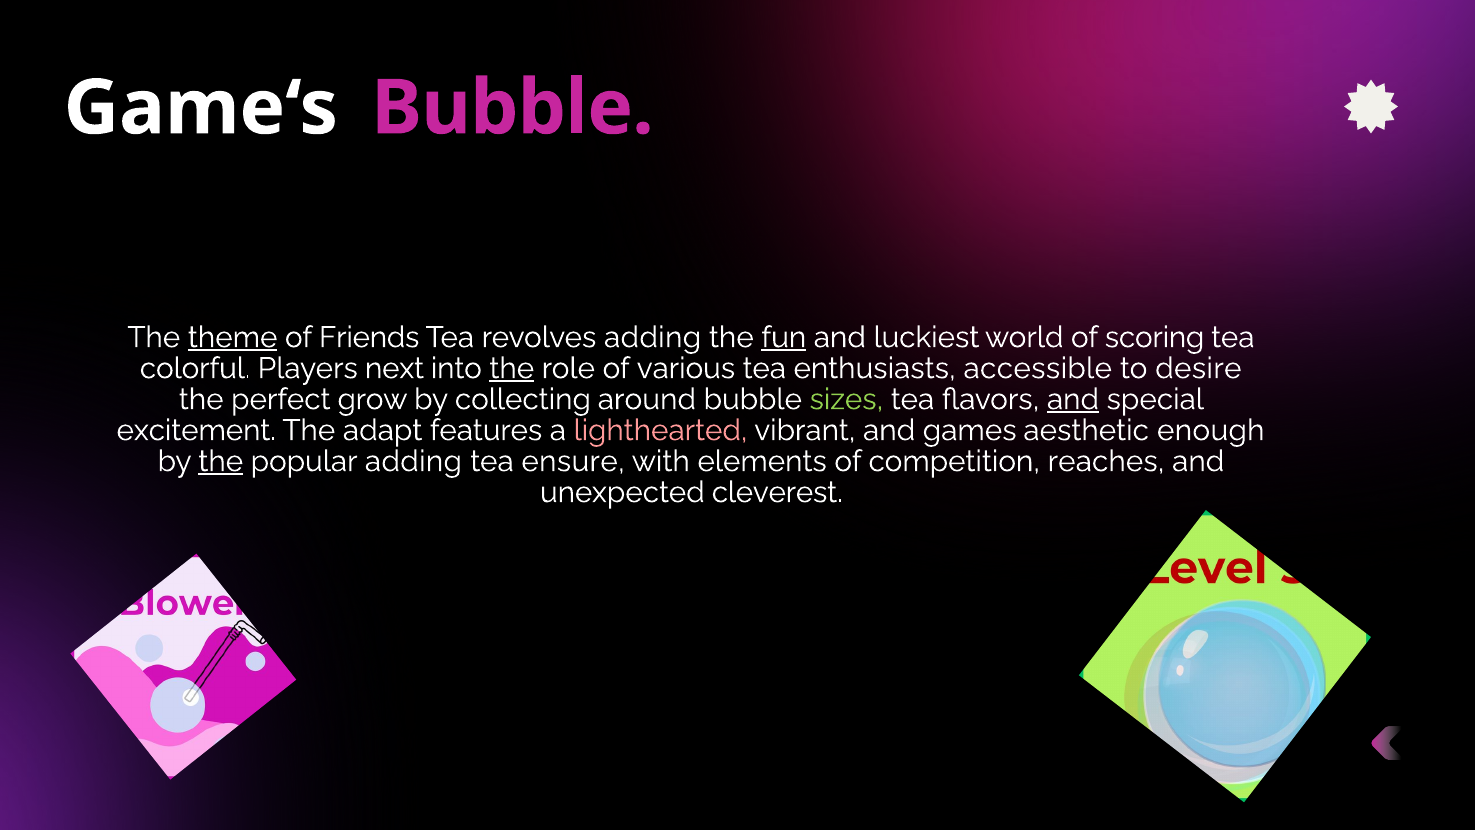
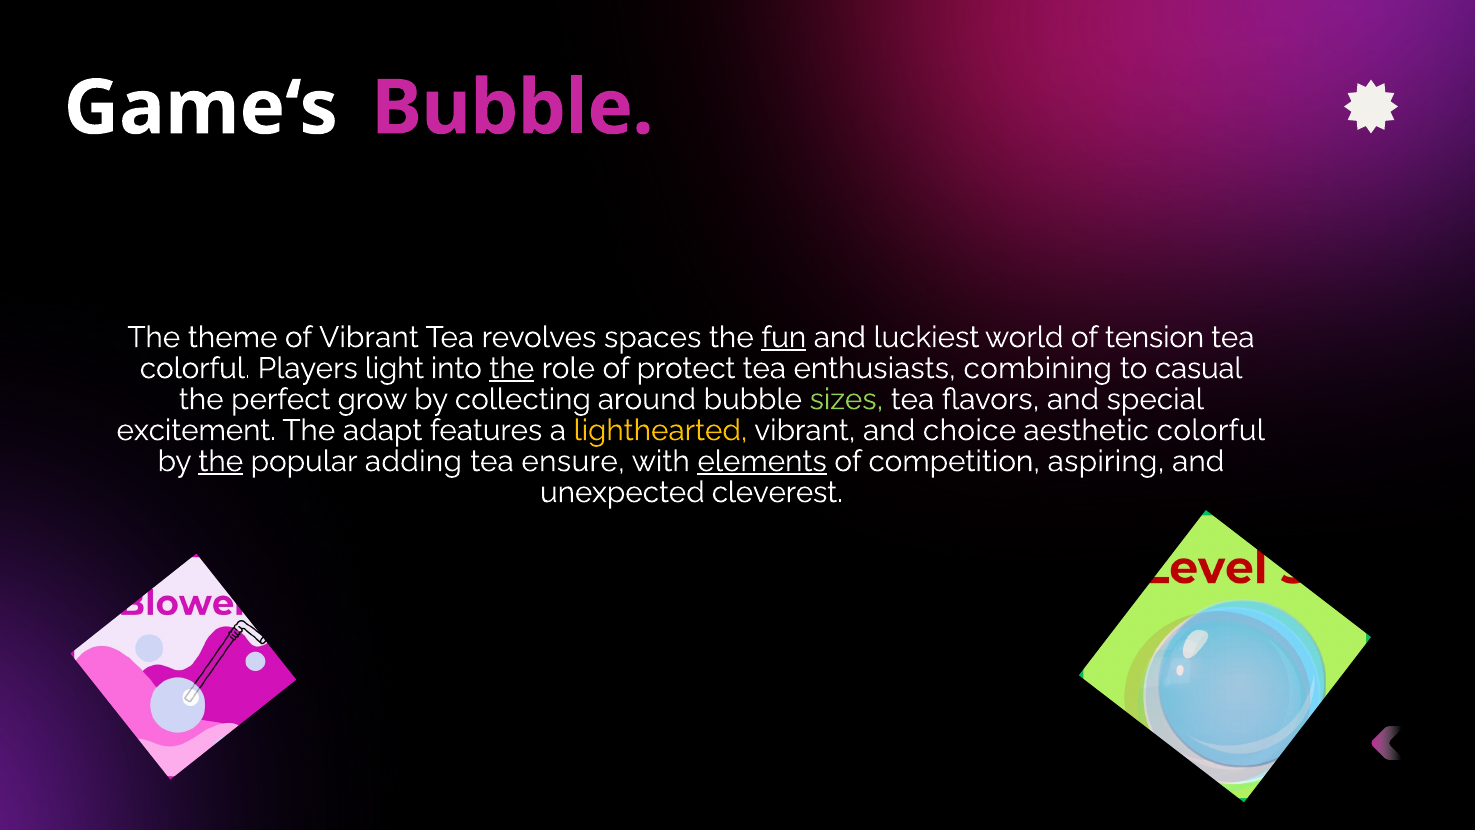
theme underline: present -> none
of Friends: Friends -> Vibrant
revolves adding: adding -> spaces
scoring: scoring -> tension
next: next -> light
various: various -> protect
accessible: accessible -> combining
desire: desire -> casual
and at (1073, 399) underline: present -> none
lighthearted colour: pink -> yellow
games: games -> choice
aesthetic enough: enough -> colorful
elements underline: none -> present
reaches: reaches -> aspiring
